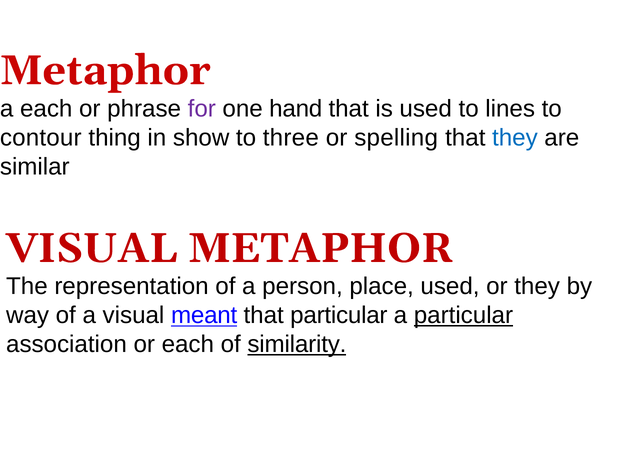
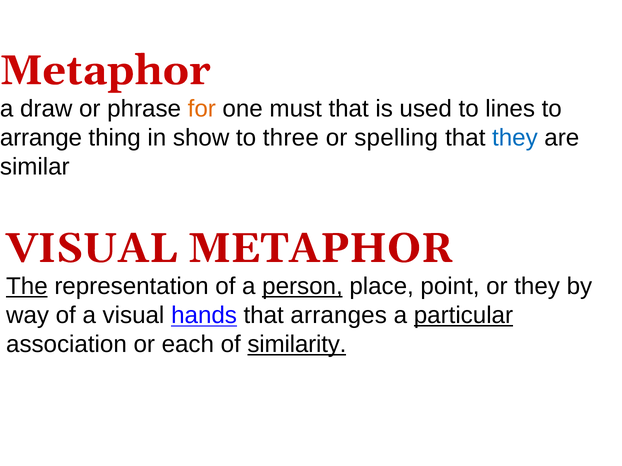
a each: each -> draw
for colour: purple -> orange
hand: hand -> must
contour: contour -> arrange
The underline: none -> present
person underline: none -> present
place used: used -> point
meant: meant -> hands
that particular: particular -> arranges
